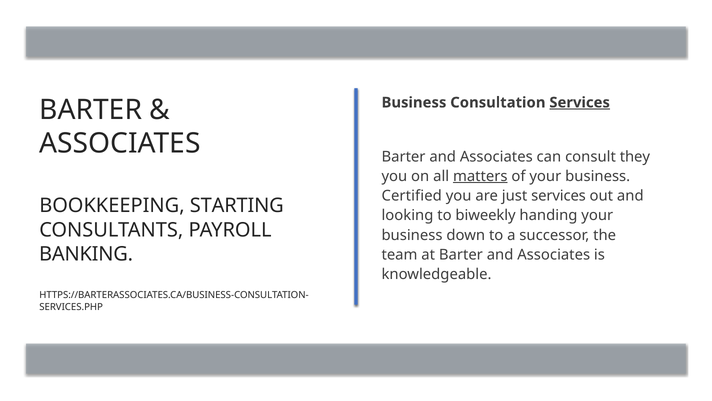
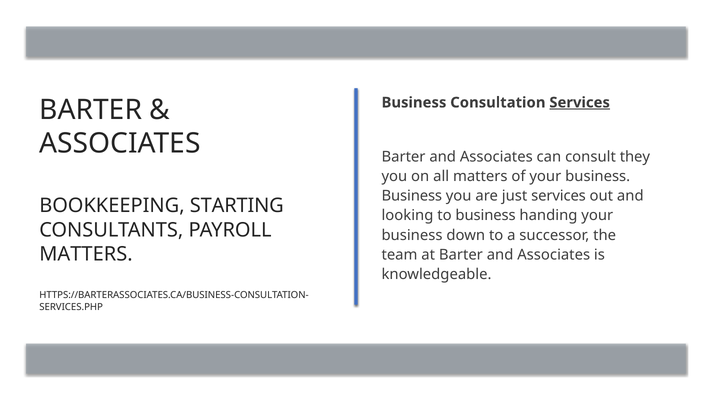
matters at (480, 176) underline: present -> none
Certified at (412, 196): Certified -> Business
to biweekly: biweekly -> business
BANKING at (86, 254): BANKING -> MATTERS
